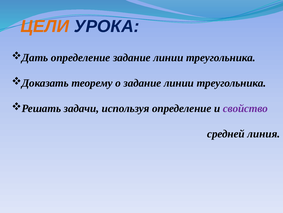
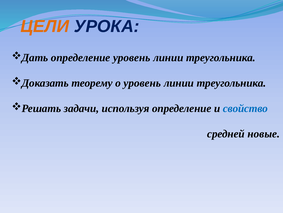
определение задание: задание -> уровень
о задание: задание -> уровень
свойство colour: purple -> blue
линия: линия -> новые
